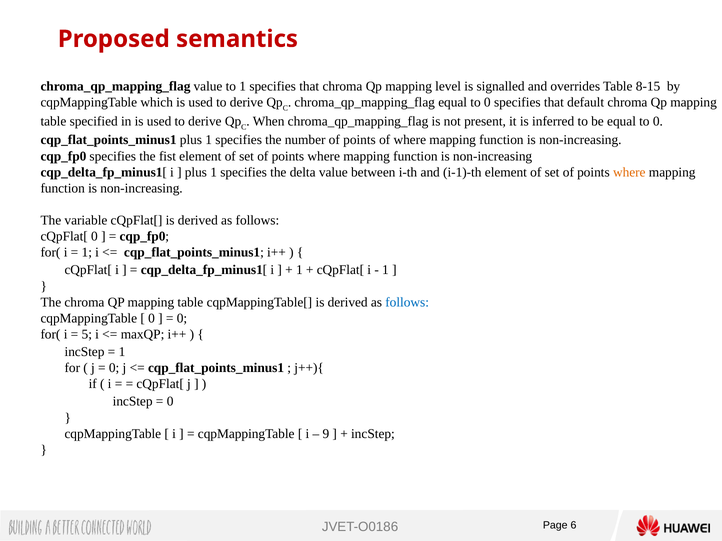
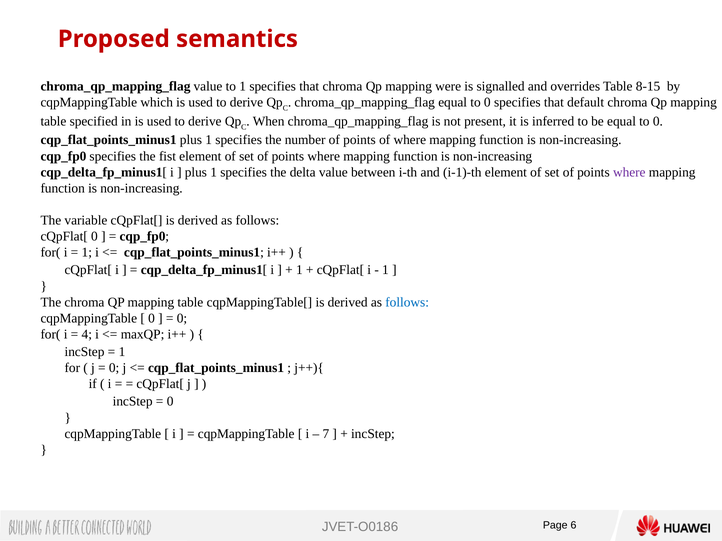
level: level -> were
where at (629, 172) colour: orange -> purple
5: 5 -> 4
9: 9 -> 7
